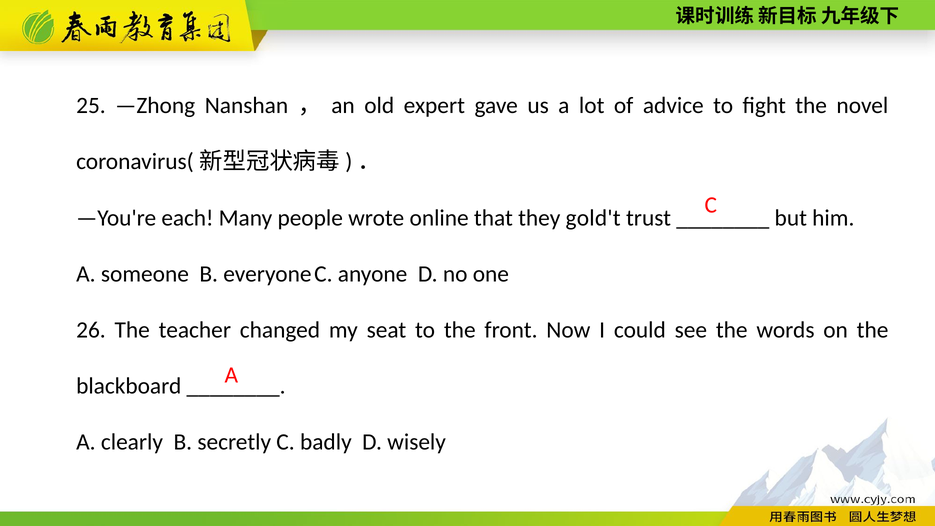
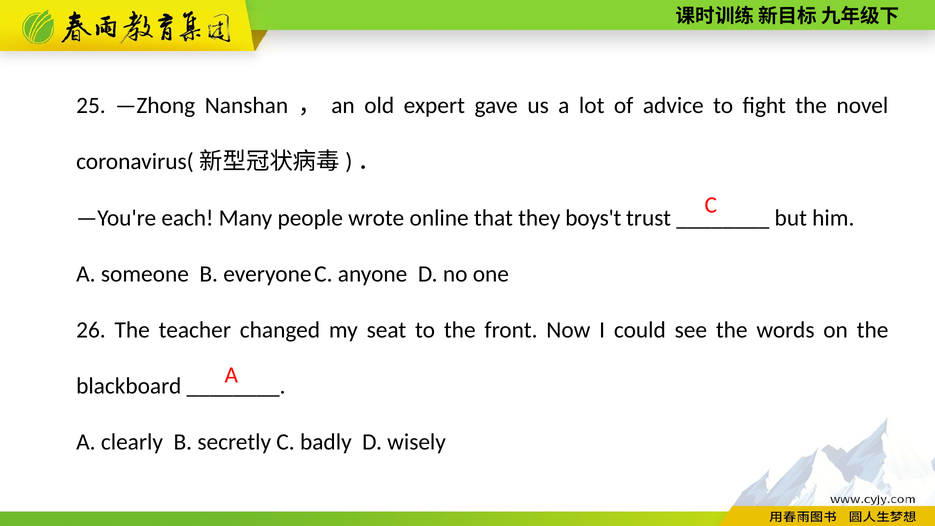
gold't: gold't -> boys't
